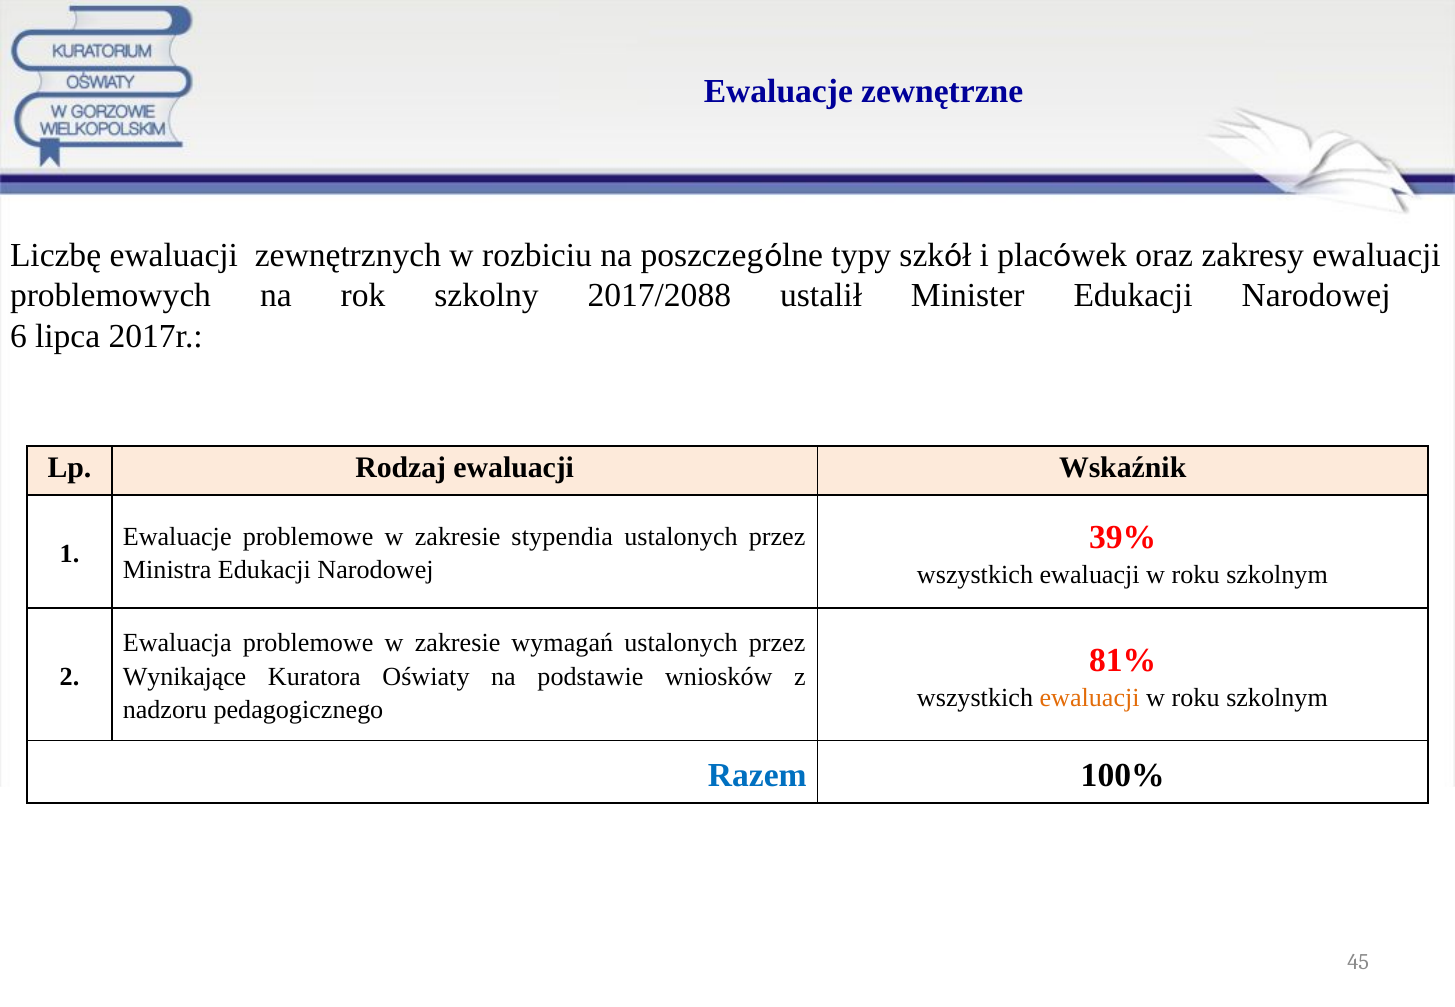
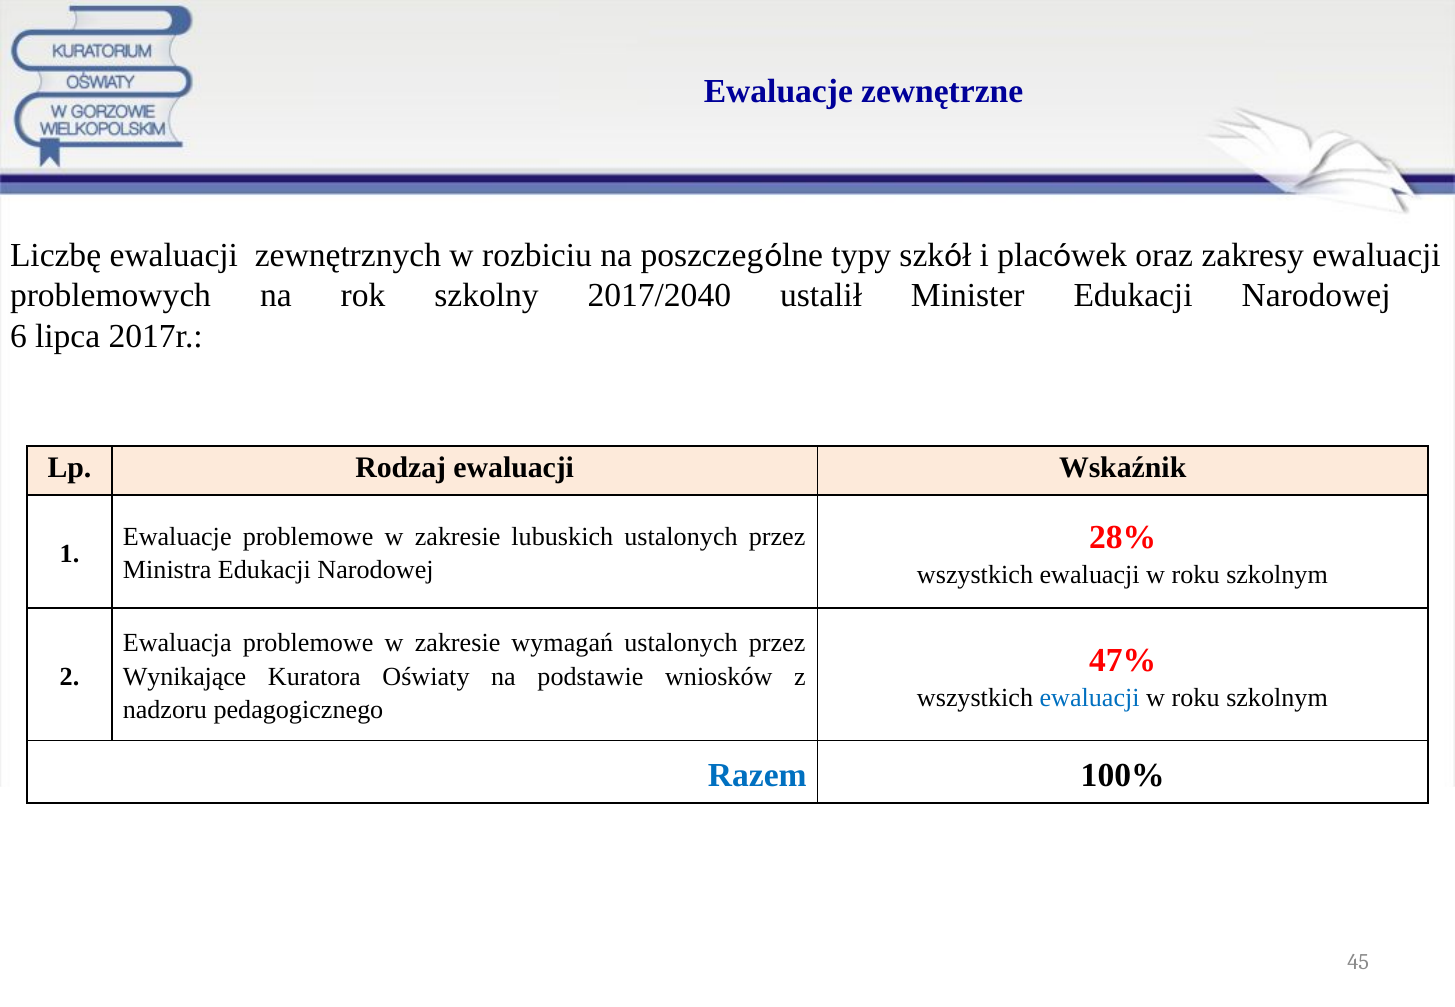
2017/2088: 2017/2088 -> 2017/2040
39%: 39% -> 28%
stypendia: stypendia -> lubuskich
81%: 81% -> 47%
ewaluacji at (1090, 698) colour: orange -> blue
